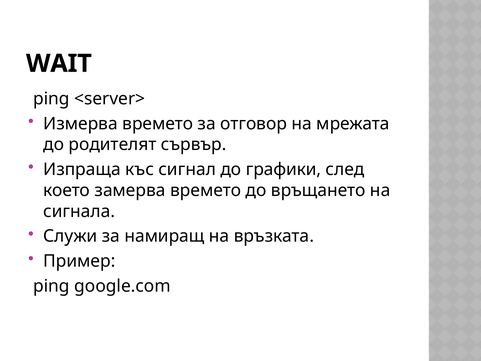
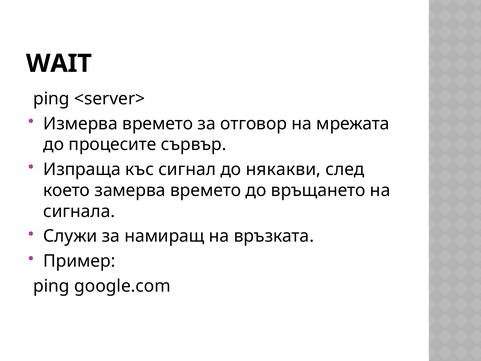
родителят: родителят -> процесите
графики: графики -> някакви
